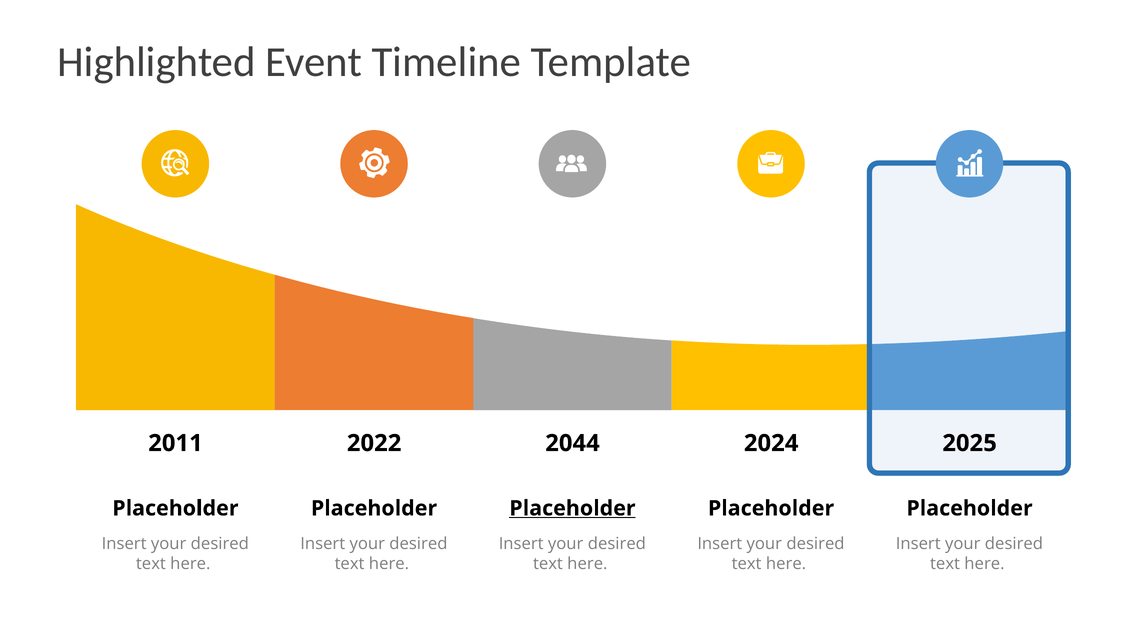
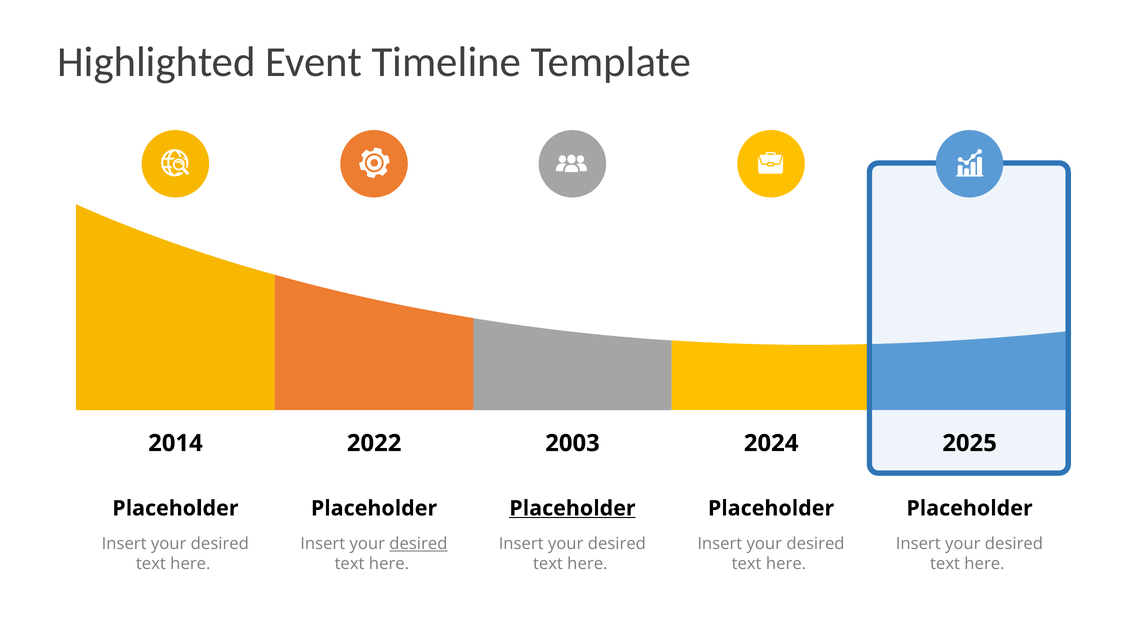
2011: 2011 -> 2014
2044: 2044 -> 2003
desired at (418, 544) underline: none -> present
